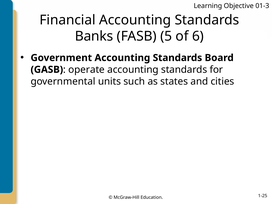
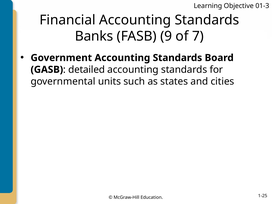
5: 5 -> 9
6: 6 -> 7
operate: operate -> detailed
